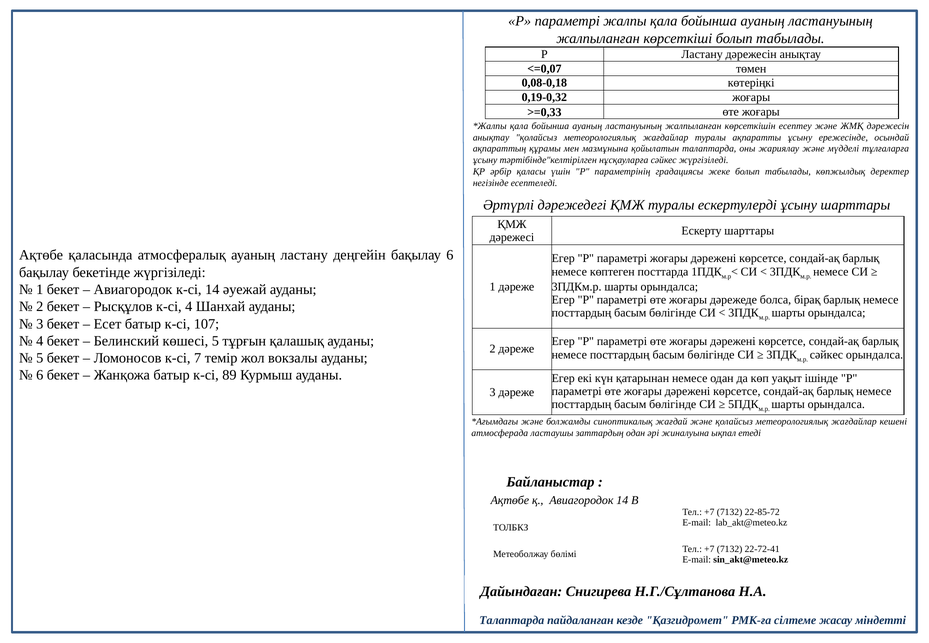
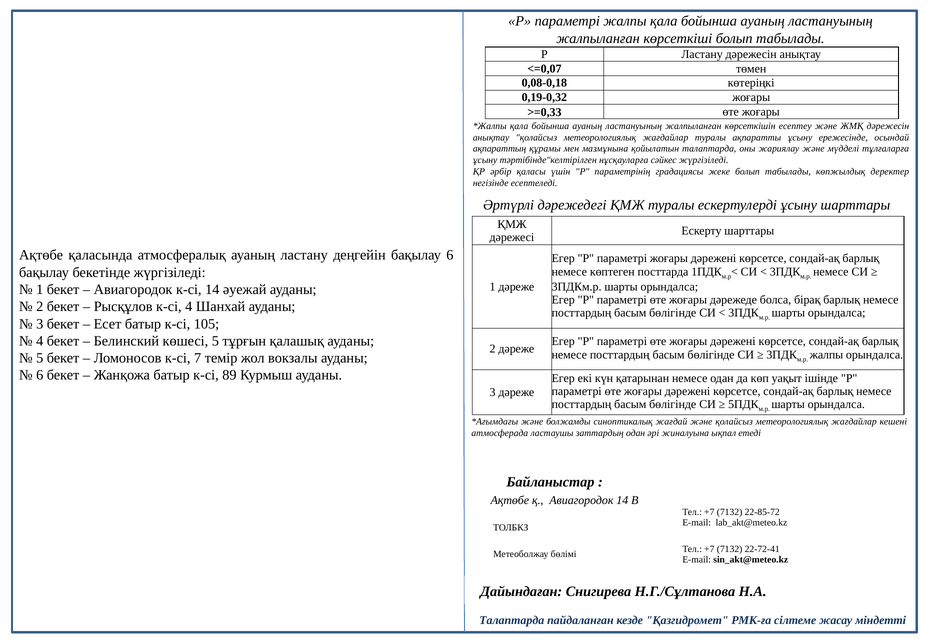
107: 107 -> 105
сәйкес at (826, 355): сәйкес -> жалпы
